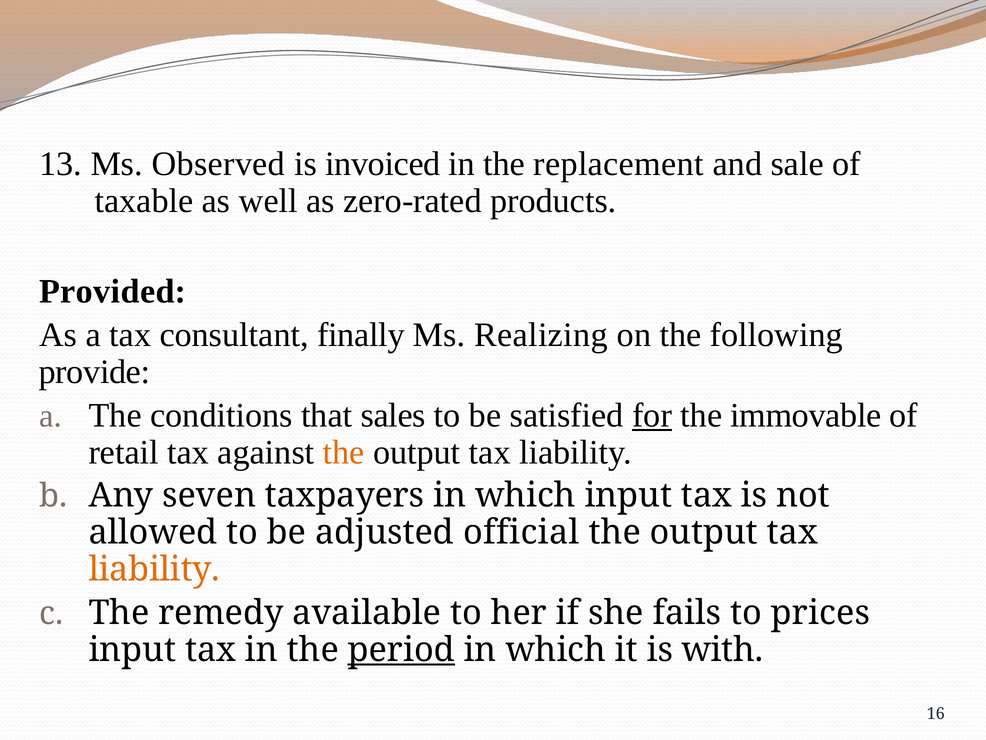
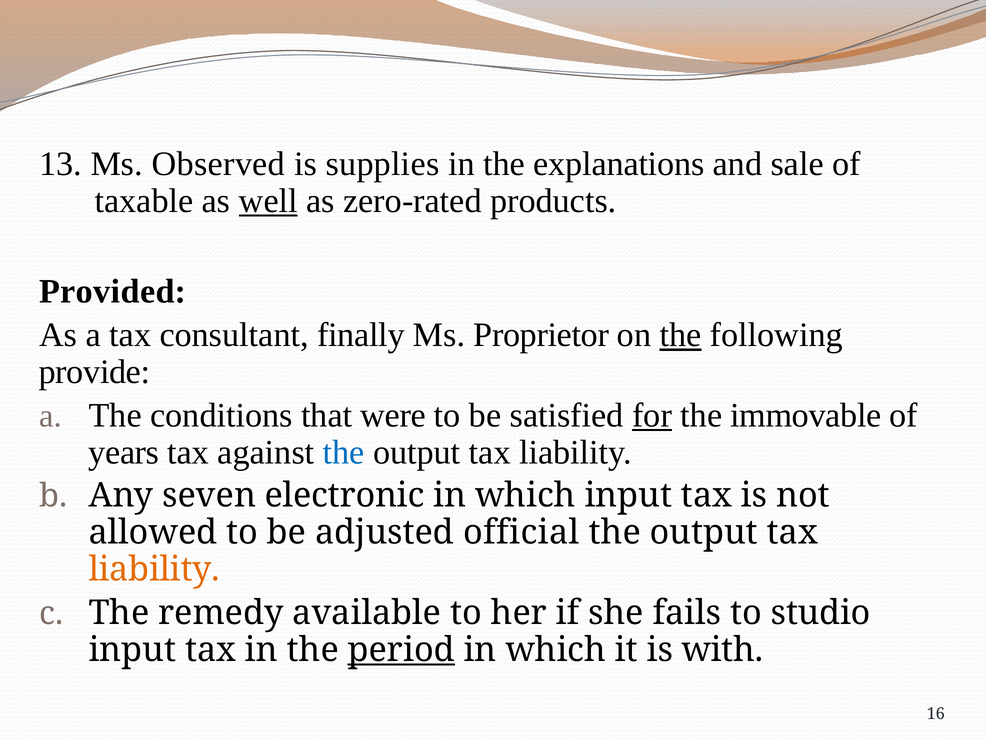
invoiced: invoiced -> supplies
replacement: replacement -> explanations
well underline: none -> present
Realizing: Realizing -> Proprietor
the at (681, 335) underline: none -> present
sales: sales -> were
retail: retail -> years
the at (344, 452) colour: orange -> blue
taxpayers: taxpayers -> electronic
prices: prices -> studio
